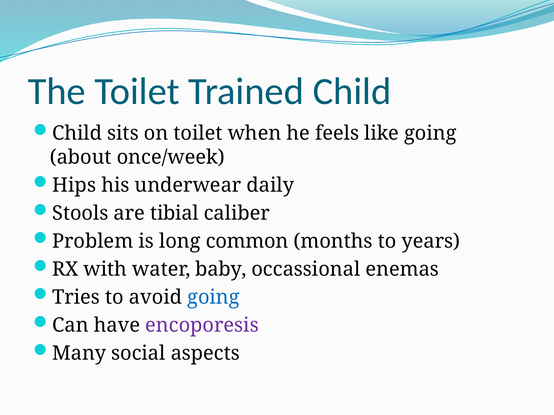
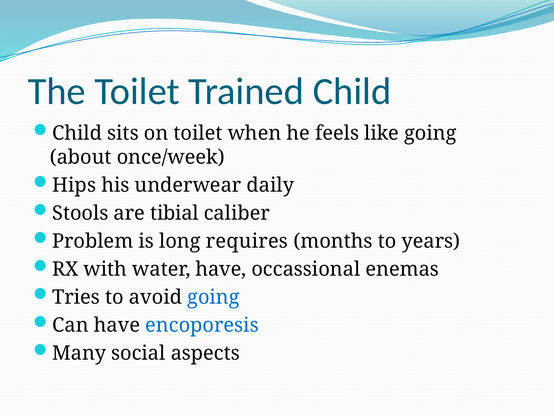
common: common -> requires
water baby: baby -> have
encoporesis colour: purple -> blue
